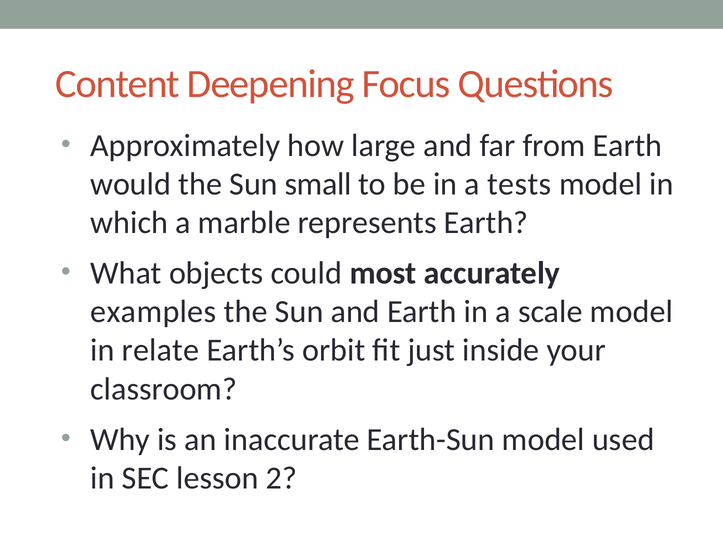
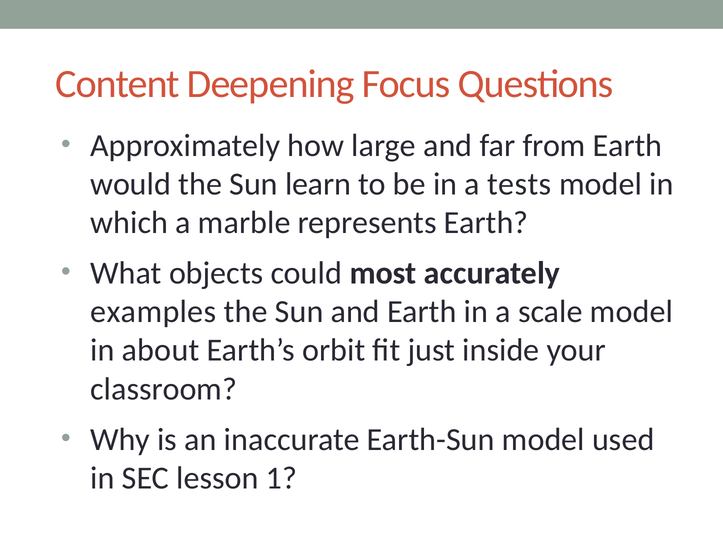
small: small -> learn
relate: relate -> about
2: 2 -> 1
